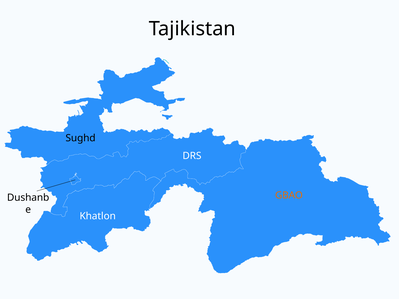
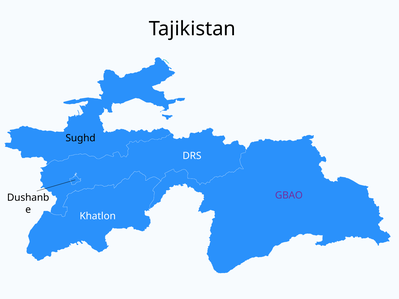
GBAO colour: orange -> purple
